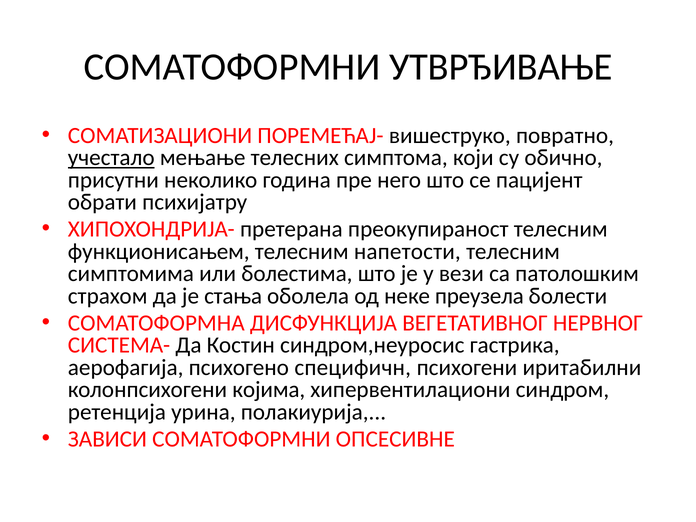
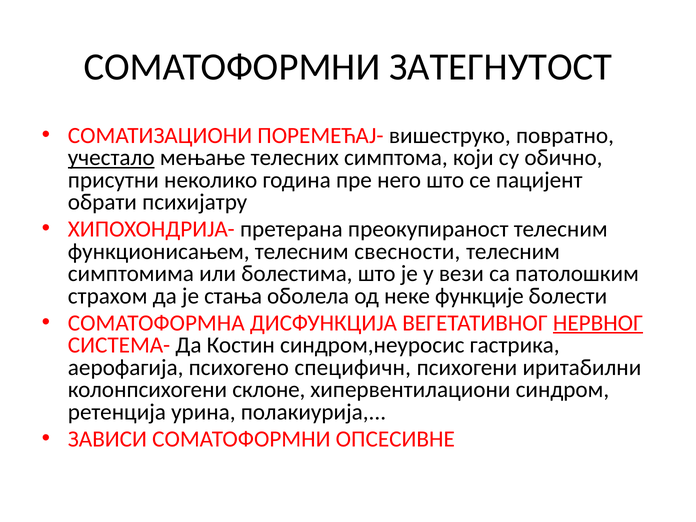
УТВРЂИВАЊЕ: УТВРЂИВАЊЕ -> ЗАТЕГНУТОСТ
напетости: напетости -> свесности
преузела: преузела -> функције
НЕРВНОГ underline: none -> present
којима: којима -> склоне
